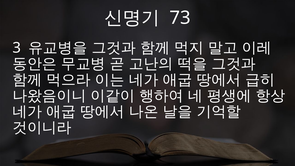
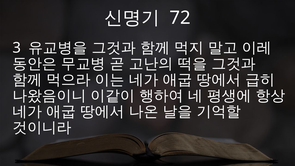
73: 73 -> 72
